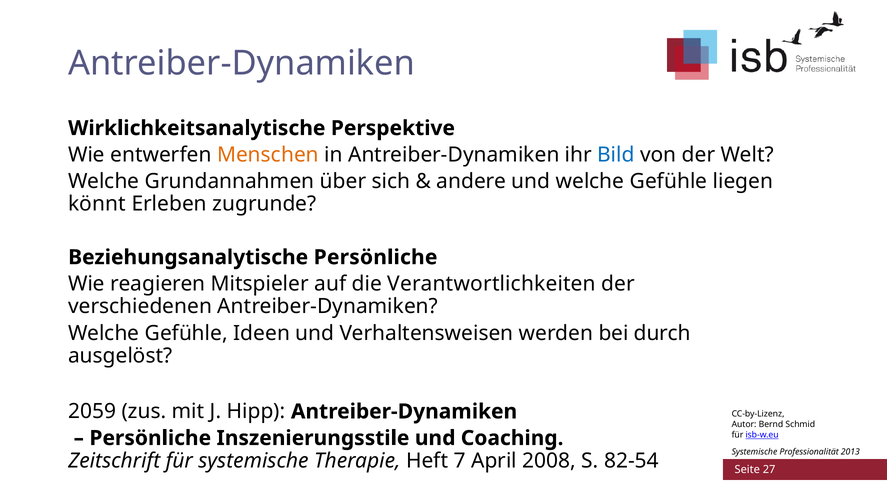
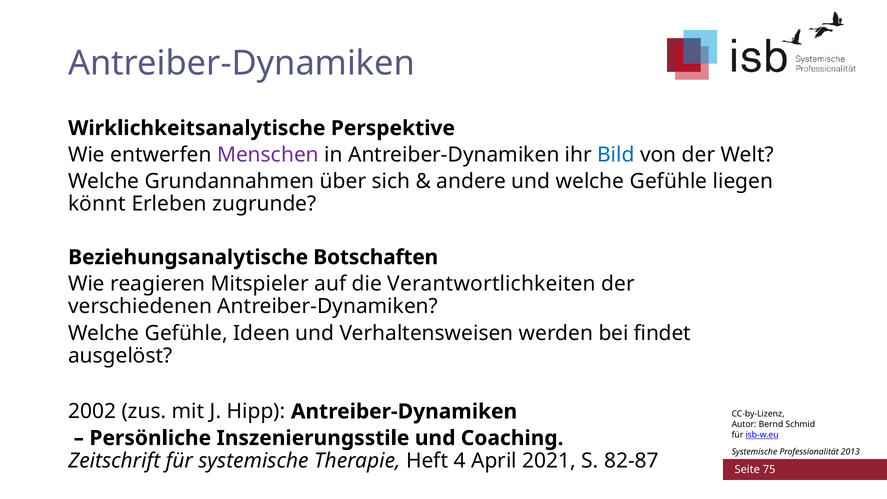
Menschen colour: orange -> purple
Beziehungsanalytische Persönliche: Persönliche -> Botschaften
durch: durch -> findet
2059: 2059 -> 2002
7: 7 -> 4
2008: 2008 -> 2021
82-54: 82-54 -> 82-87
27: 27 -> 75
